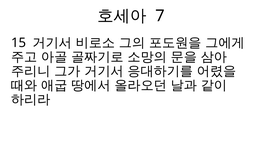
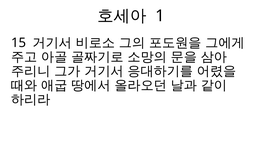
7: 7 -> 1
